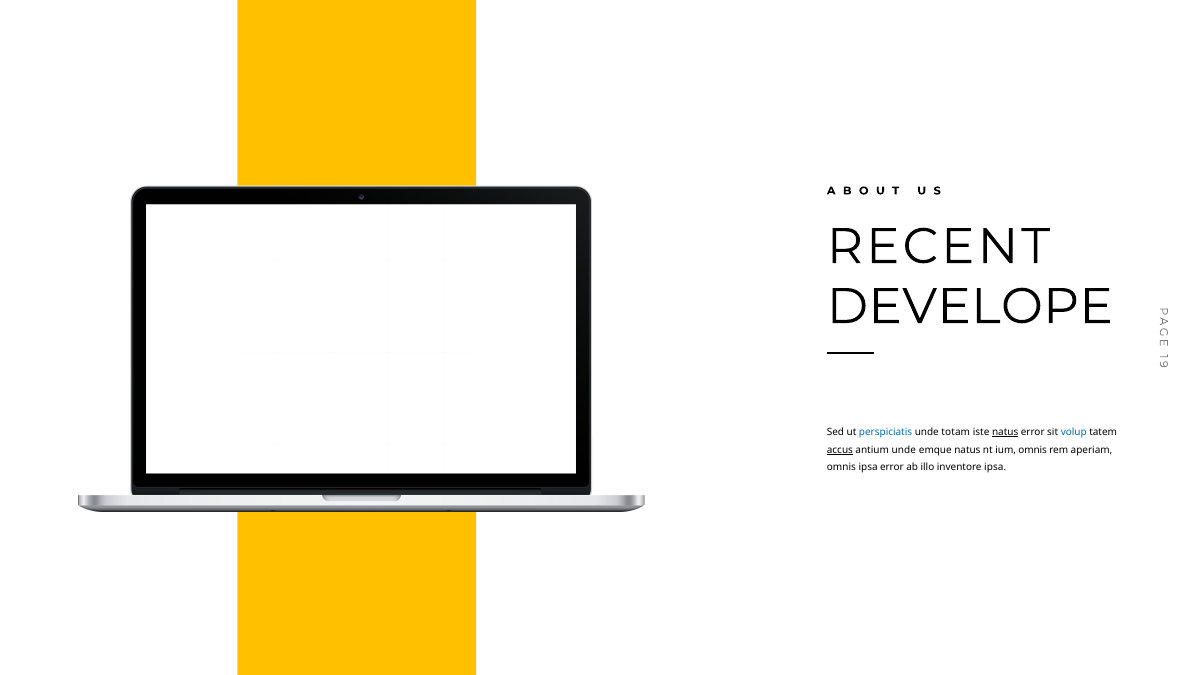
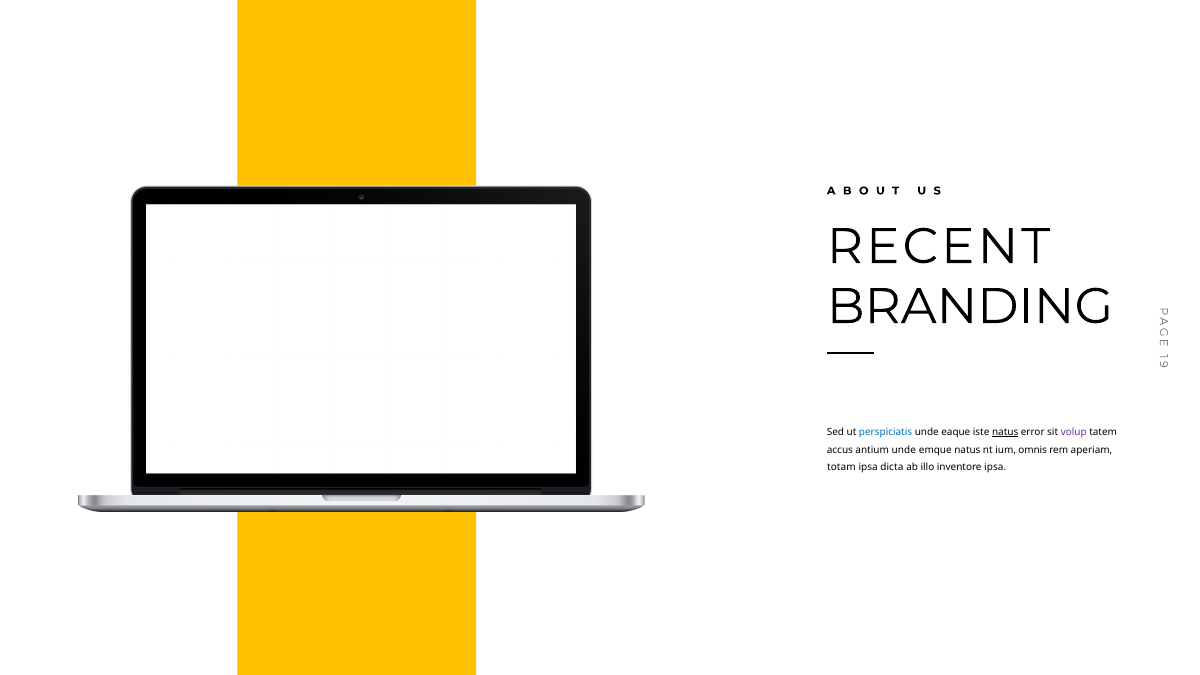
DEVELOPE: DEVELOPE -> BRANDING
totam: totam -> eaque
volup colour: blue -> purple
accus underline: present -> none
omnis at (841, 468): omnis -> totam
ipsa error: error -> dicta
